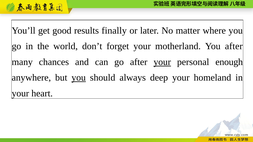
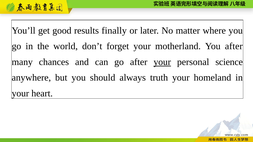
enough: enough -> science
you at (79, 78) underline: present -> none
deep: deep -> truth
